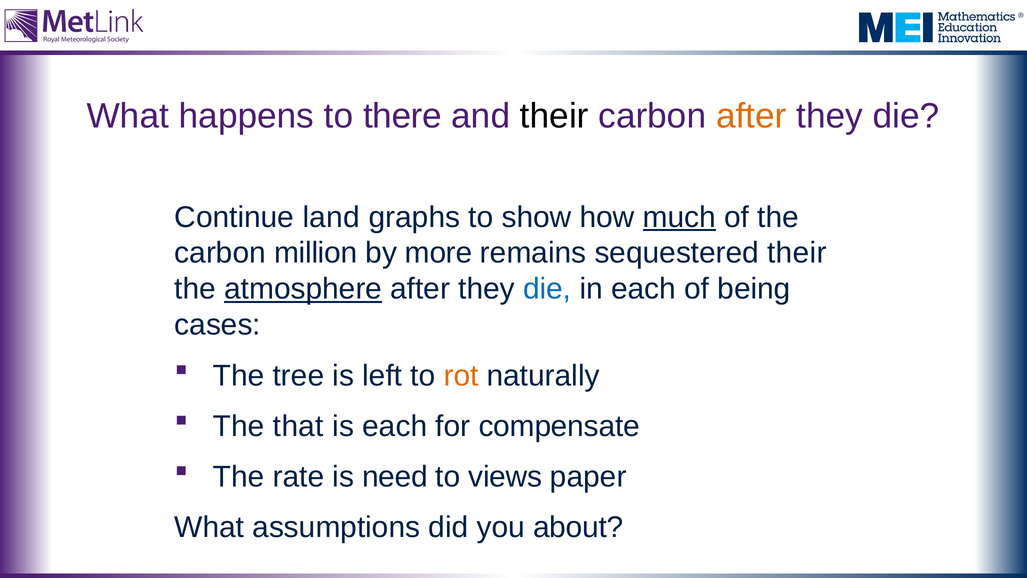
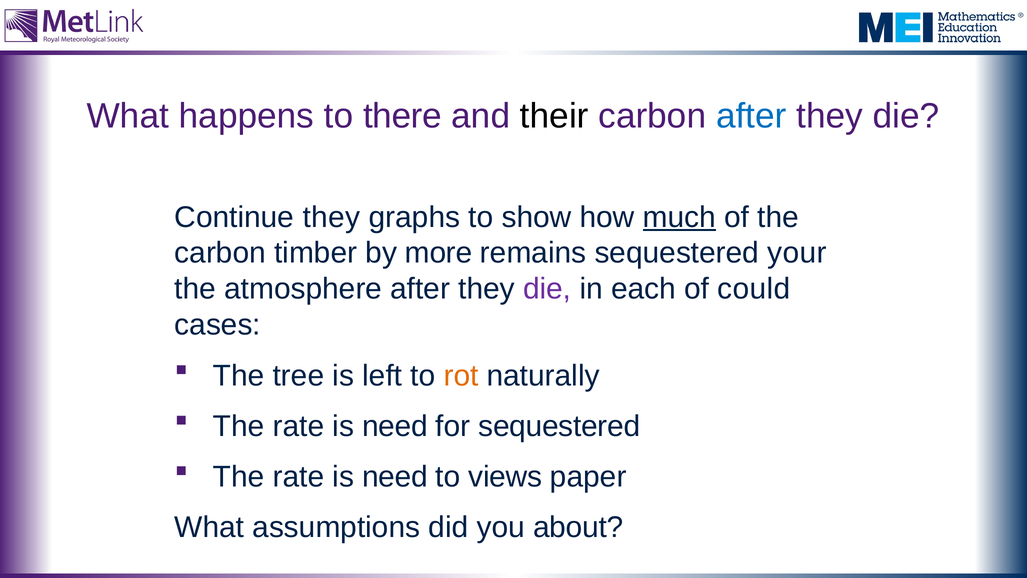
after at (751, 116) colour: orange -> blue
Continue land: land -> they
million: million -> timber
sequestered their: their -> your
atmosphere underline: present -> none
die at (547, 289) colour: blue -> purple
being: being -> could
that at (298, 426): that -> rate
each at (395, 426): each -> need
for compensate: compensate -> sequestered
